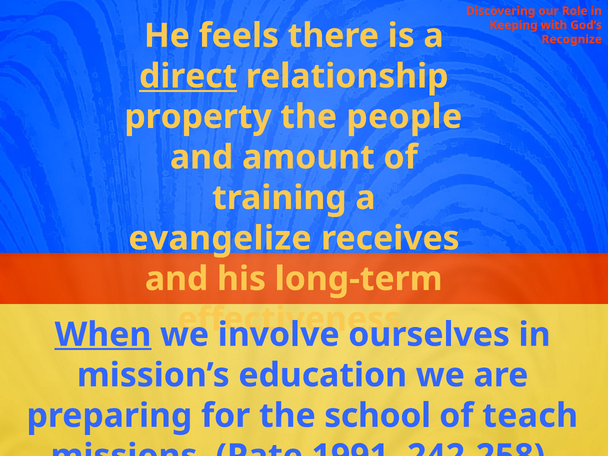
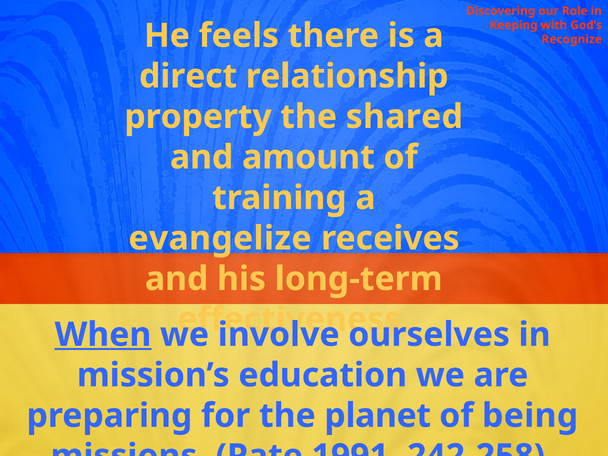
direct underline: present -> none
people: people -> shared
school: school -> planet
teach: teach -> being
